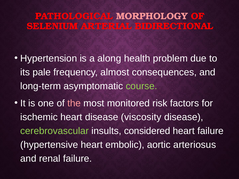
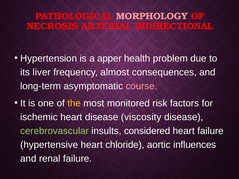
SELENIUM: SELENIUM -> NECROSIS
along: along -> apper
pale: pale -> liver
course colour: light green -> pink
the colour: pink -> yellow
embolic: embolic -> chloride
arteriosus: arteriosus -> influences
